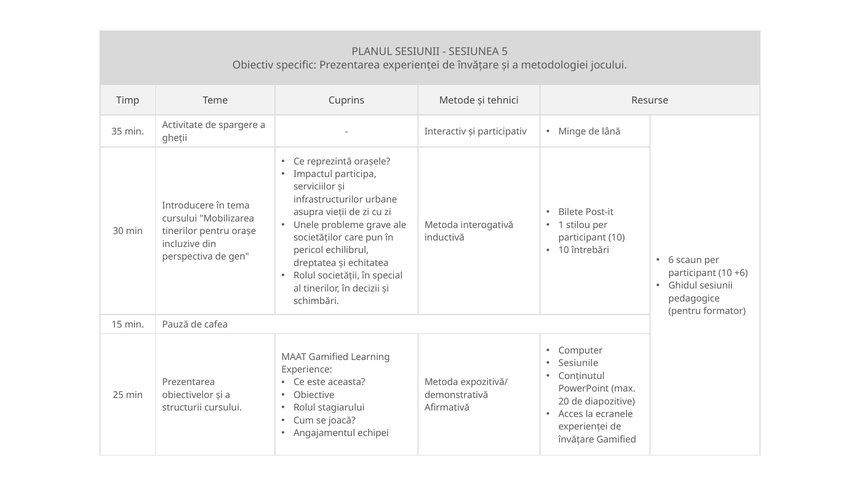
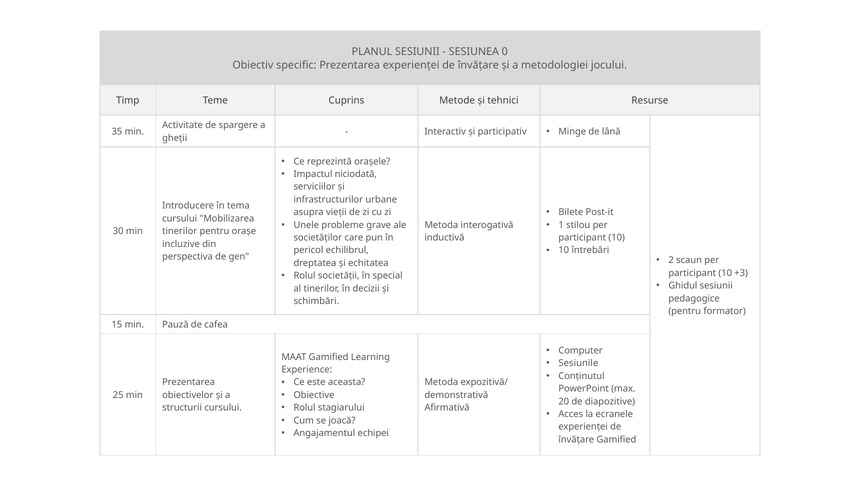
5: 5 -> 0
participa: participa -> niciodată
6: 6 -> 2
+6: +6 -> +3
